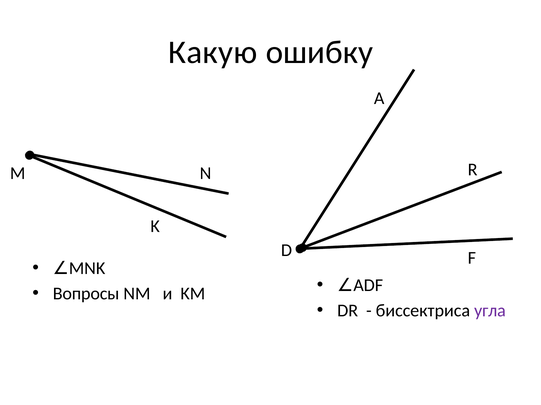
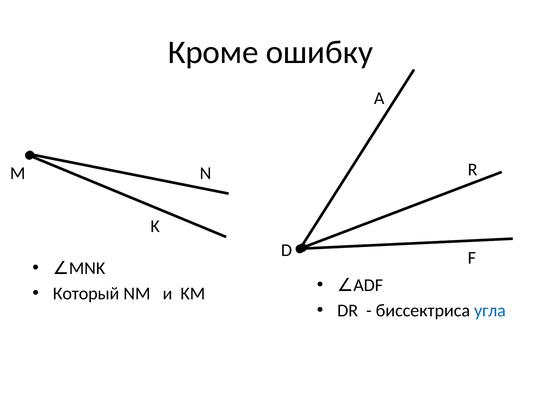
Какую: Какую -> Кроме
Вопросы: Вопросы -> Который
угла colour: purple -> blue
